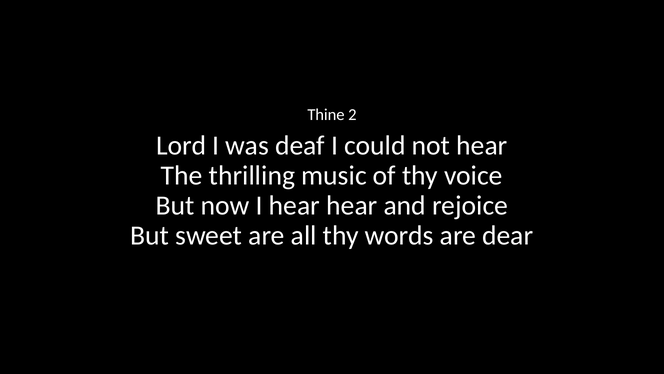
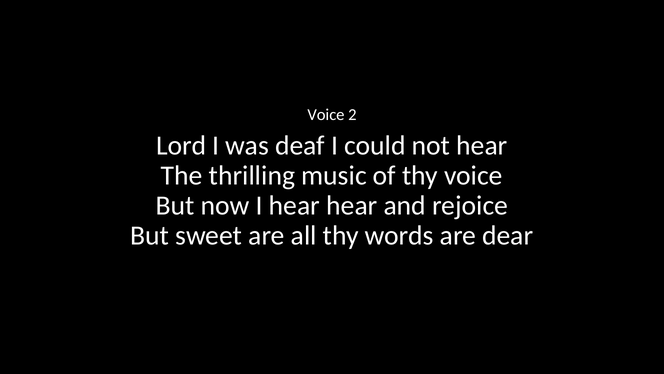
Thine at (326, 115): Thine -> Voice
